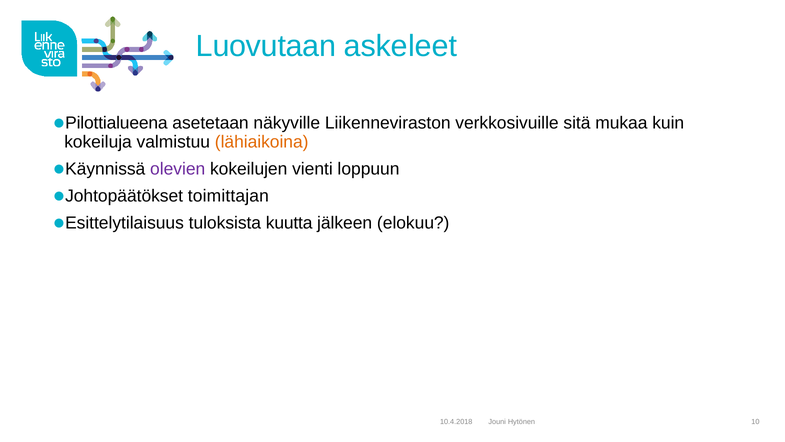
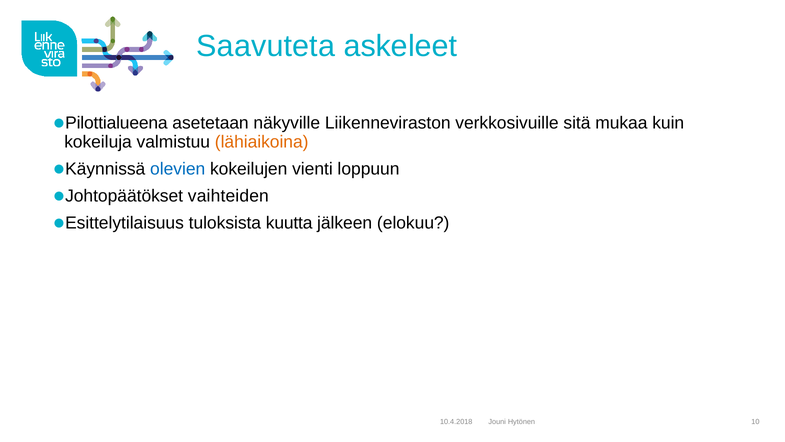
Luovutaan: Luovutaan -> Saavuteta
olevien colour: purple -> blue
toimittajan: toimittajan -> vaihteiden
